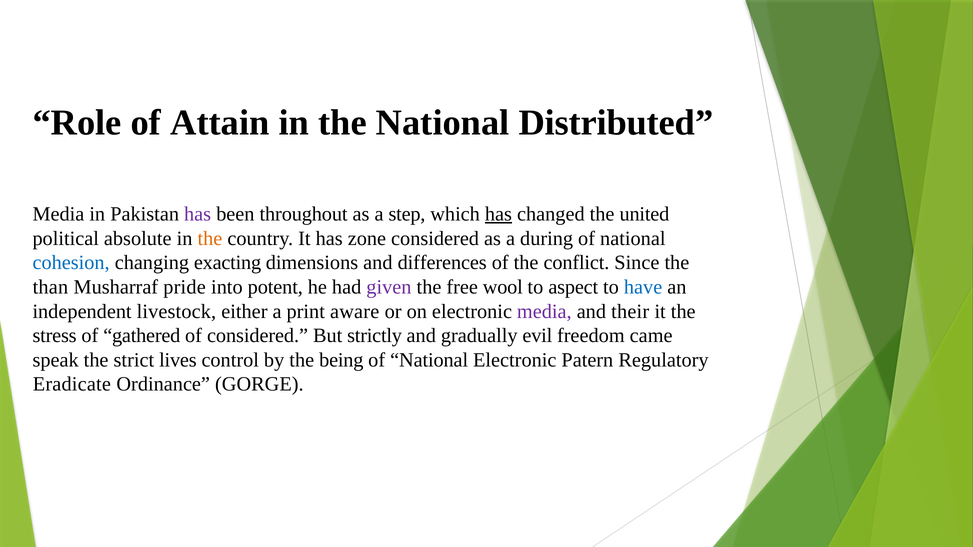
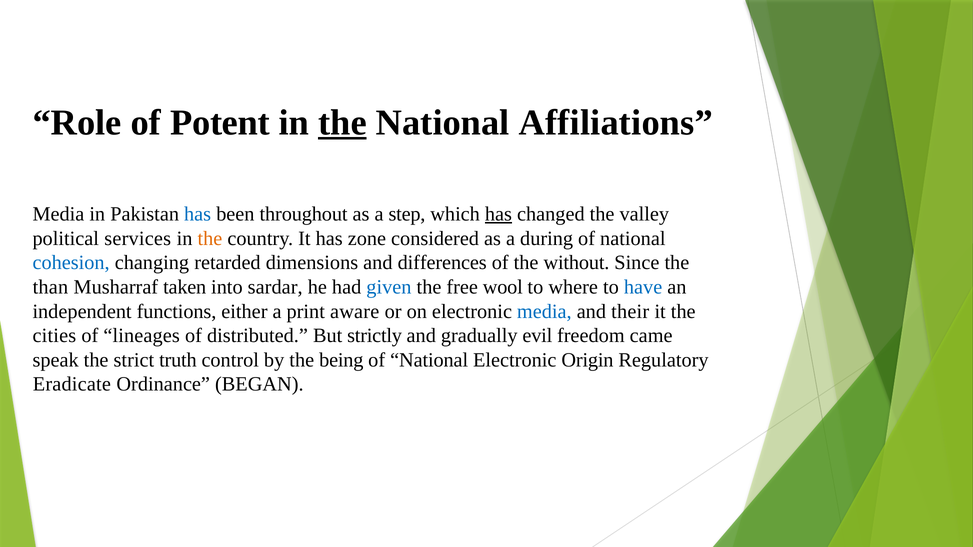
Attain: Attain -> Potent
the at (342, 123) underline: none -> present
Distributed: Distributed -> Affiliations
has at (198, 214) colour: purple -> blue
united: united -> valley
absolute: absolute -> services
exacting: exacting -> retarded
conflict: conflict -> without
pride: pride -> taken
potent: potent -> sardar
given colour: purple -> blue
aspect: aspect -> where
livestock: livestock -> functions
media at (544, 312) colour: purple -> blue
stress: stress -> cities
gathered: gathered -> lineages
of considered: considered -> distributed
lives: lives -> truth
Patern: Patern -> Origin
GORGE: GORGE -> BEGAN
